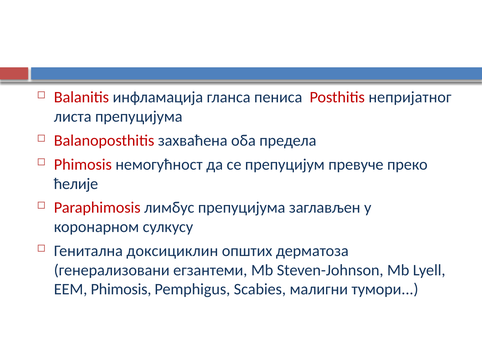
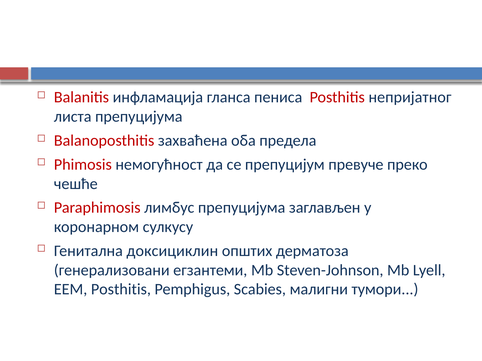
ћелије: ћелије -> чешће
EEM Phimosis: Phimosis -> Posthitis
